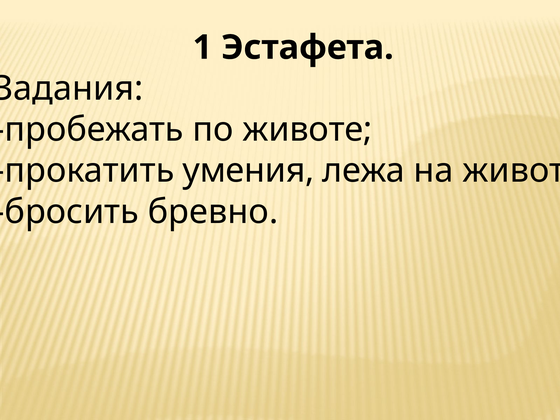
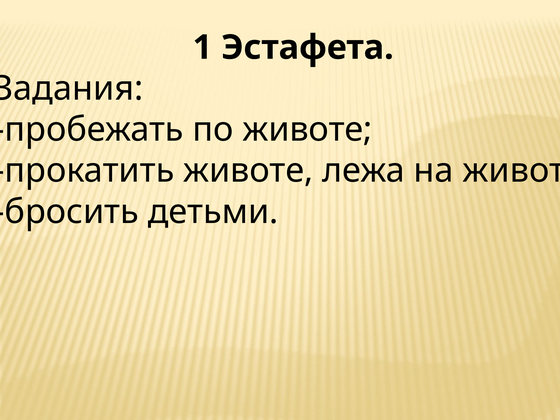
умения at (248, 171): умения -> животе
бревно: бревно -> детьми
